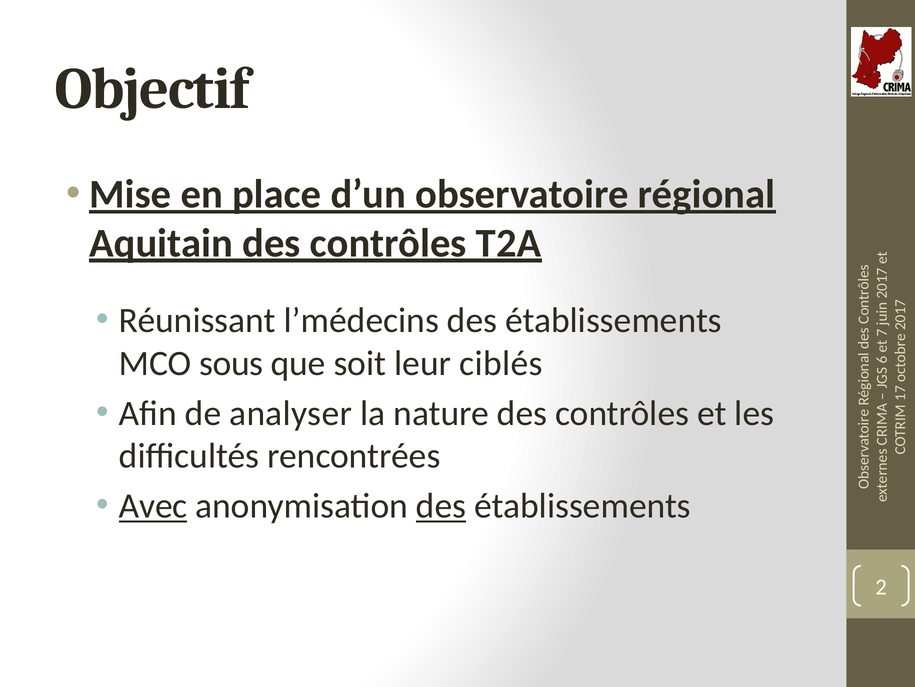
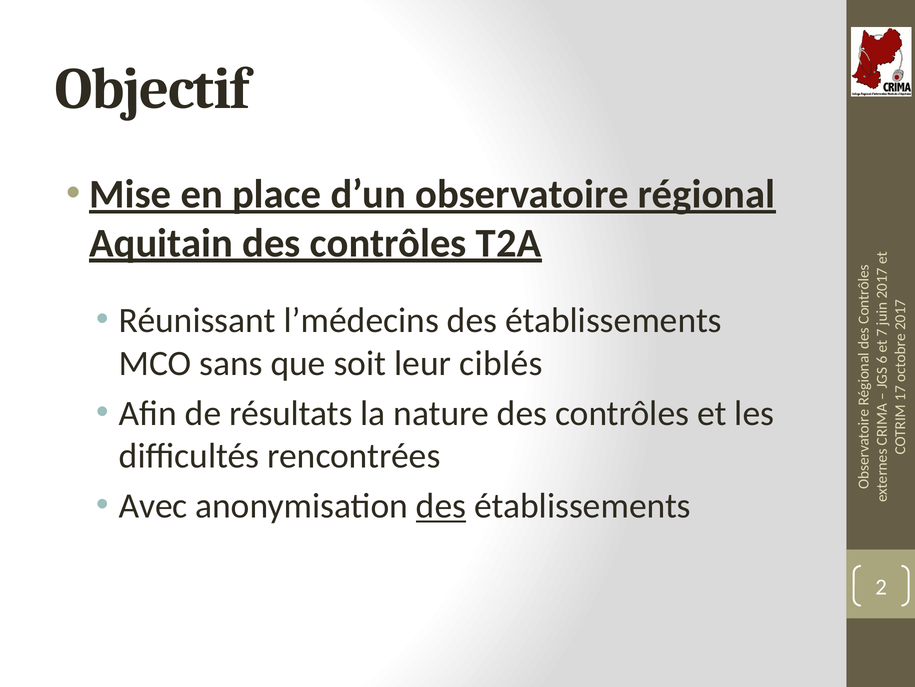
sous: sous -> sans
analyser: analyser -> résultats
Avec underline: present -> none
